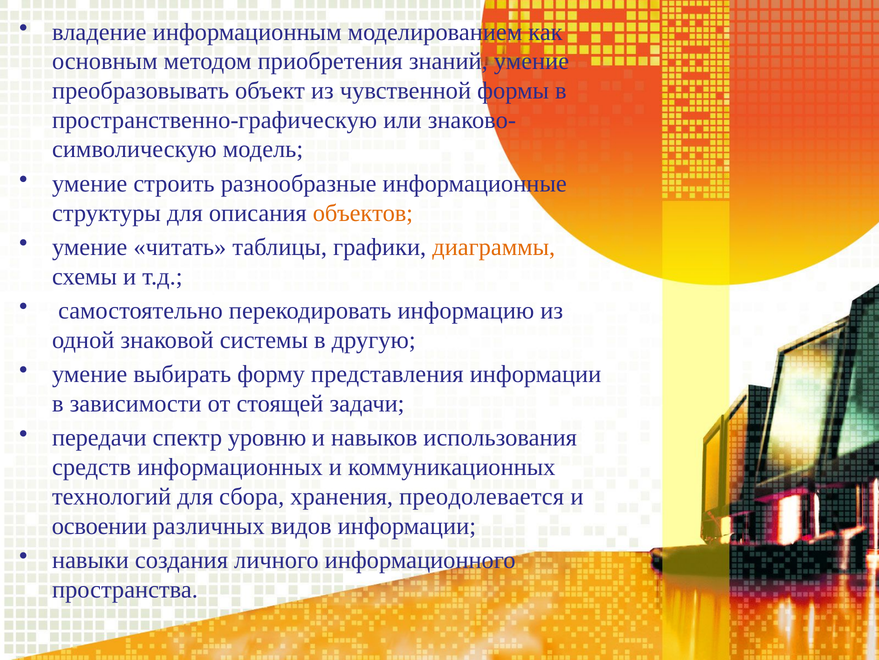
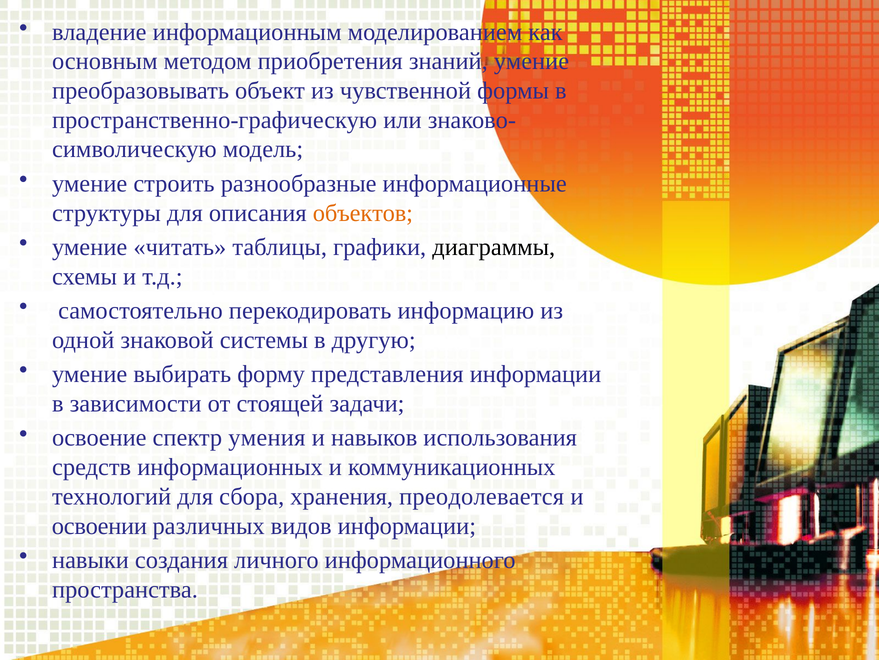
диаграммы colour: orange -> black
передачи: передачи -> освоение
уровню: уровню -> умения
